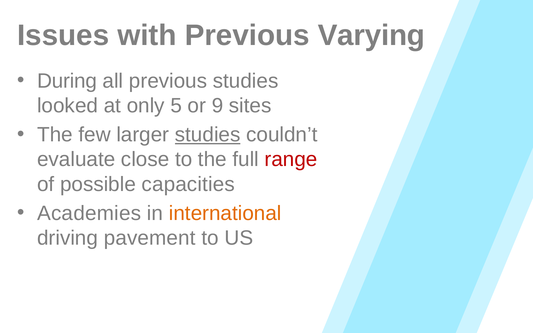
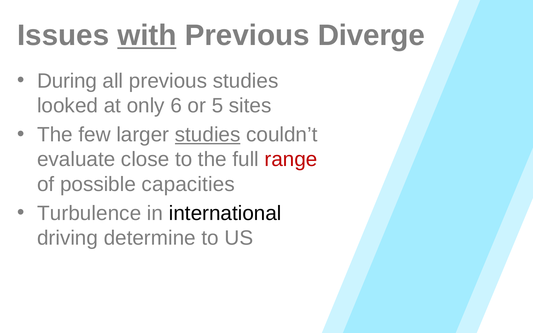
with underline: none -> present
Varying: Varying -> Diverge
5: 5 -> 6
9: 9 -> 5
Academies: Academies -> Turbulence
international colour: orange -> black
pavement: pavement -> determine
